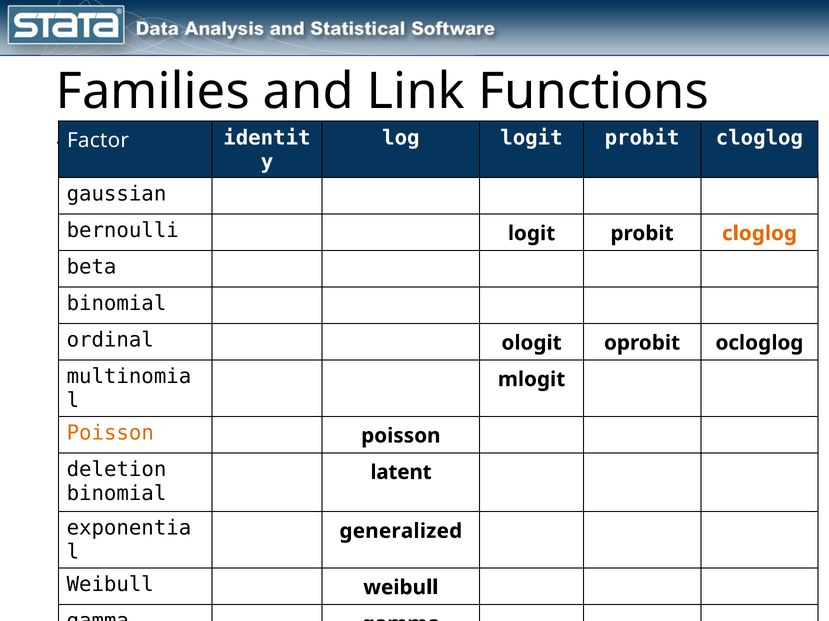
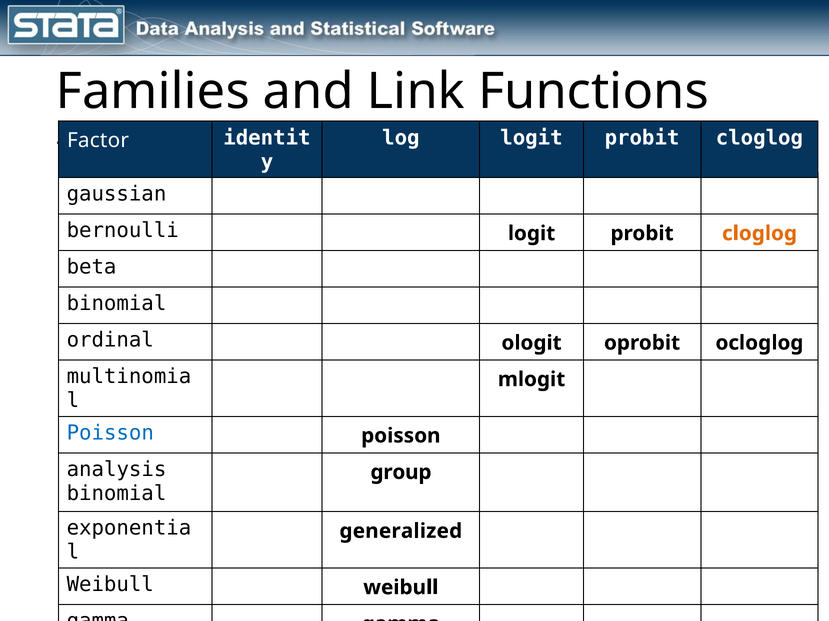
Poisson at (110, 433) colour: orange -> blue
deletion: deletion -> analysis
latent: latent -> group
